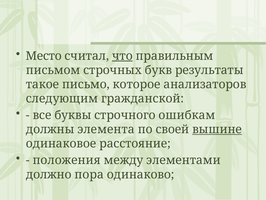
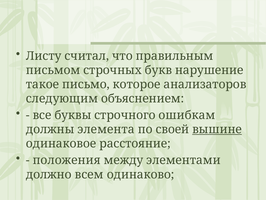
Место: Место -> Листу
что underline: present -> none
результаты: результаты -> нарушение
гражданской: гражданской -> объяснением
пора: пора -> всем
